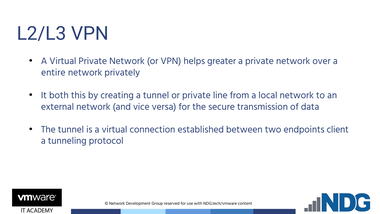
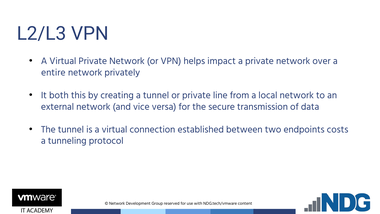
greater: greater -> impact
client: client -> costs
